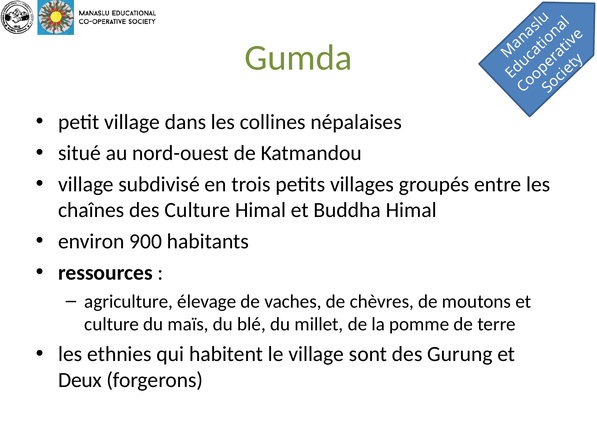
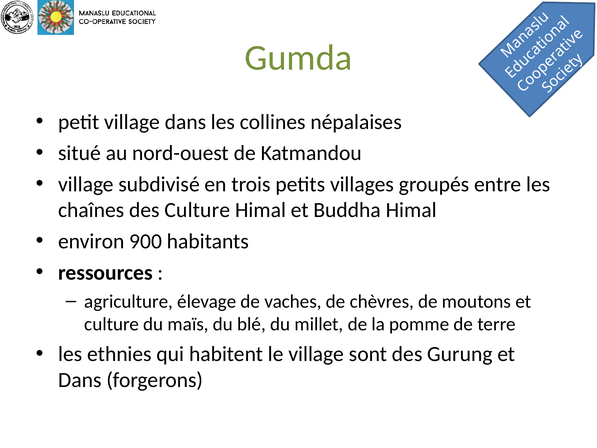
Deux at (80, 380): Deux -> Dans
